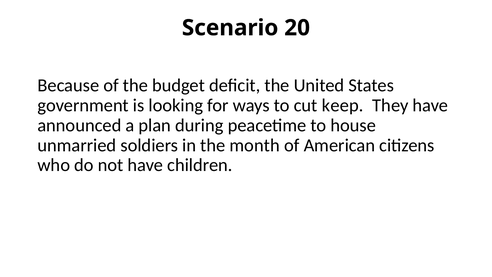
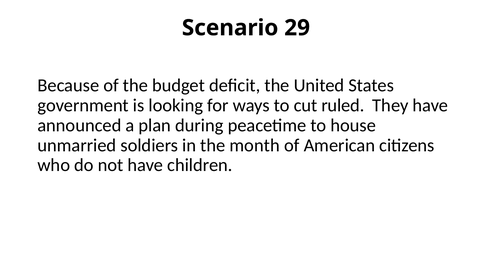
20: 20 -> 29
keep: keep -> ruled
